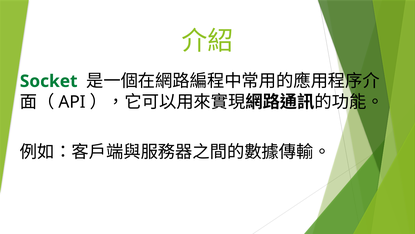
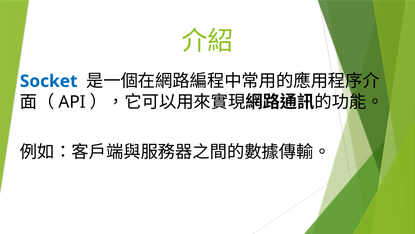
Socket colour: green -> blue
